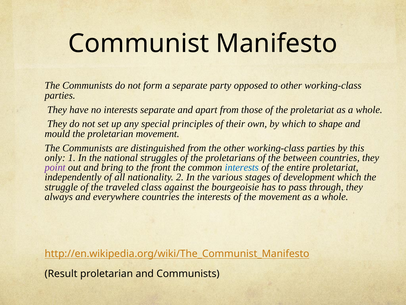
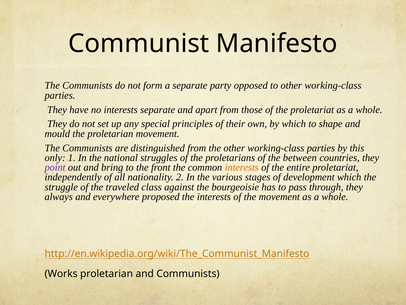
interests at (242, 167) colour: blue -> orange
everywhere countries: countries -> proposed
Result: Result -> Works
